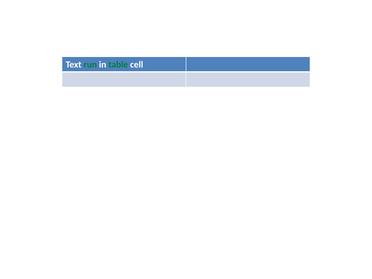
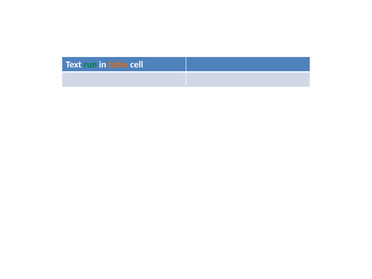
table colour: green -> orange
